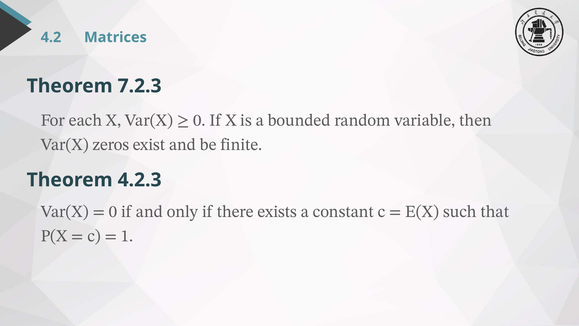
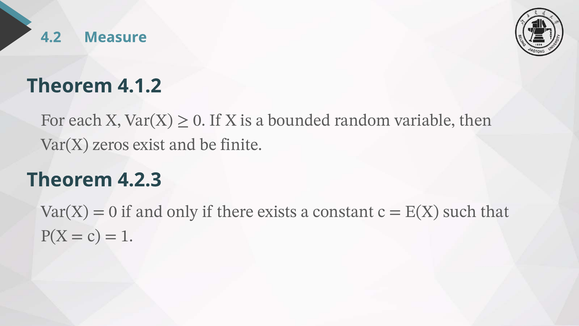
Matrices: Matrices -> Measure
7.2.3: 7.2.3 -> 4.1.2
